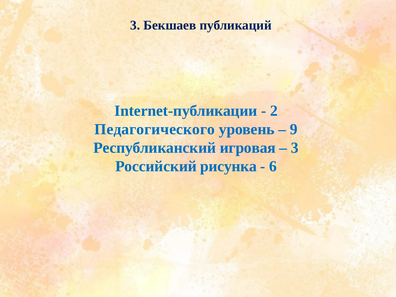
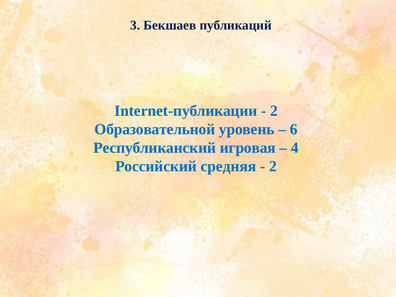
Педагогического: Педагогического -> Образовательной
9: 9 -> 6
3 at (295, 148): 3 -> 4
рисунка: рисунка -> средняя
6 at (273, 166): 6 -> 2
